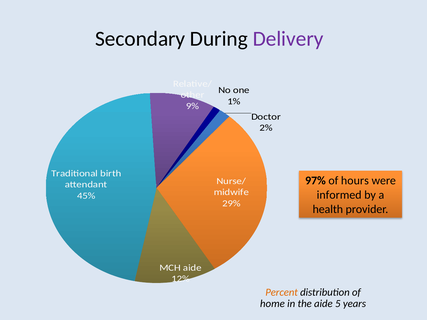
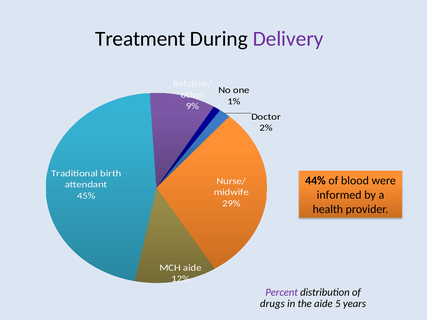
Secondary: Secondary -> Treatment
97%: 97% -> 44%
hours: hours -> blood
Percent colour: orange -> purple
home: home -> drugs
